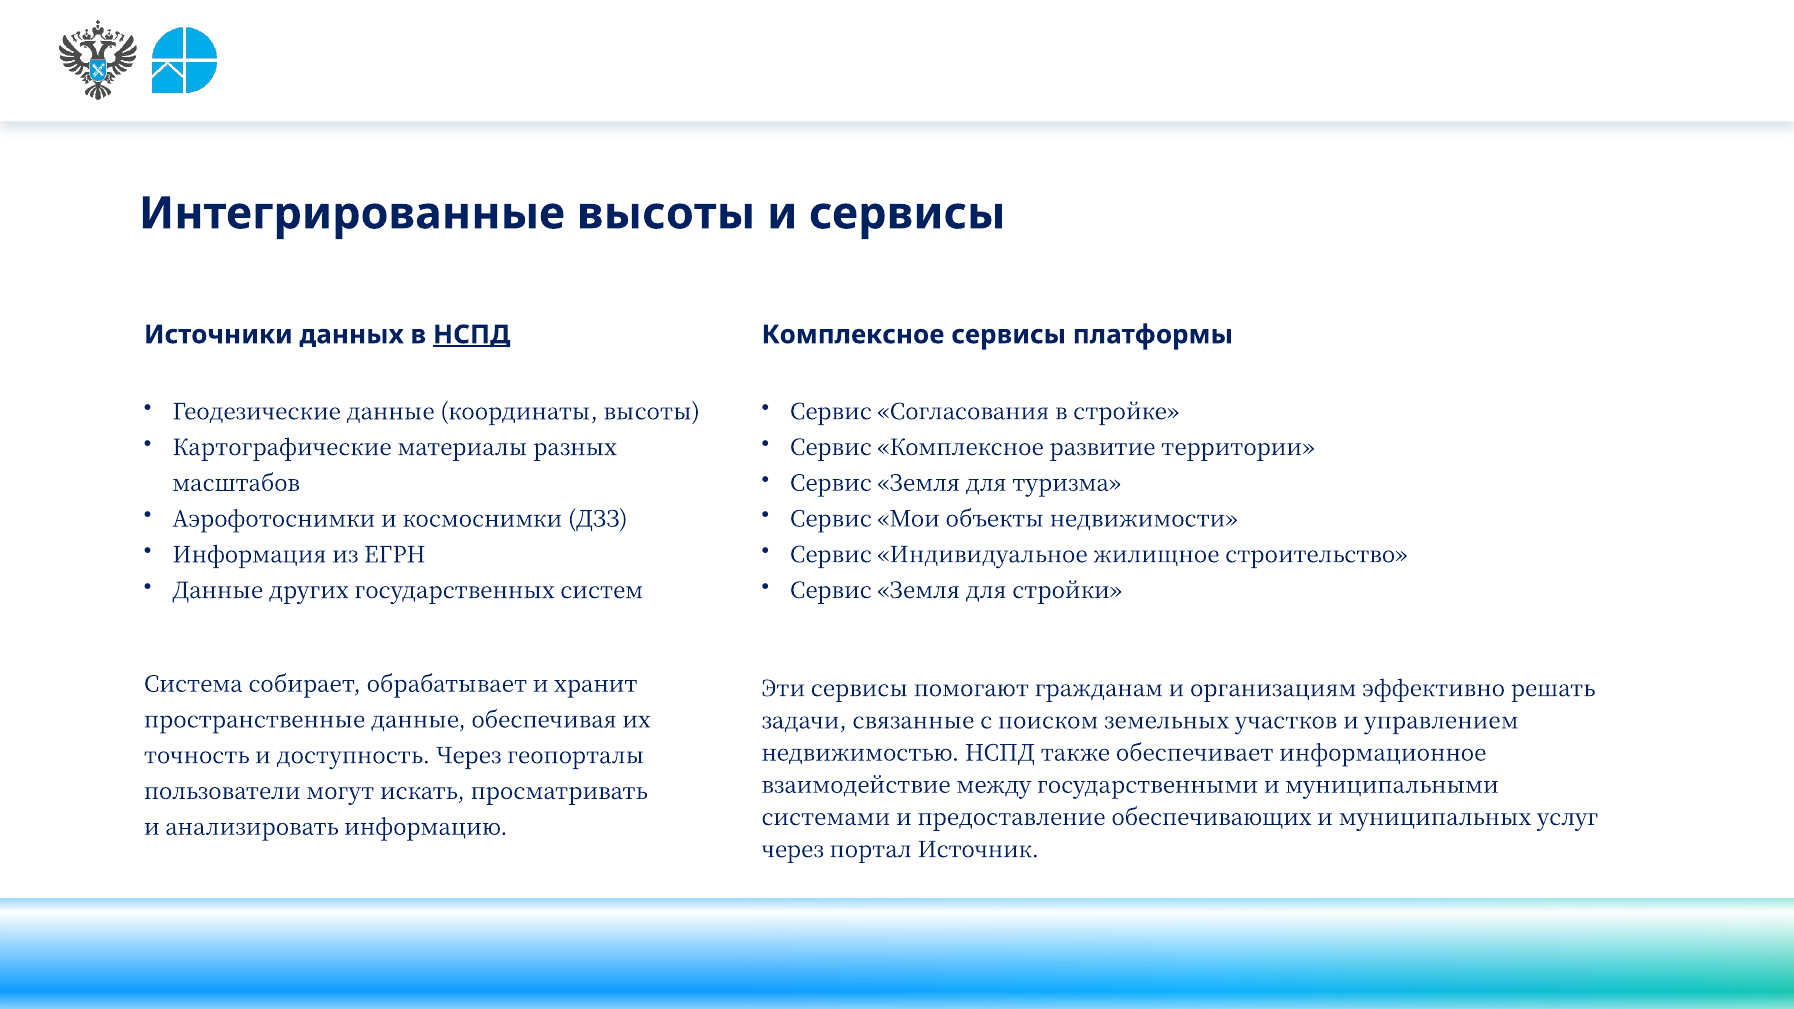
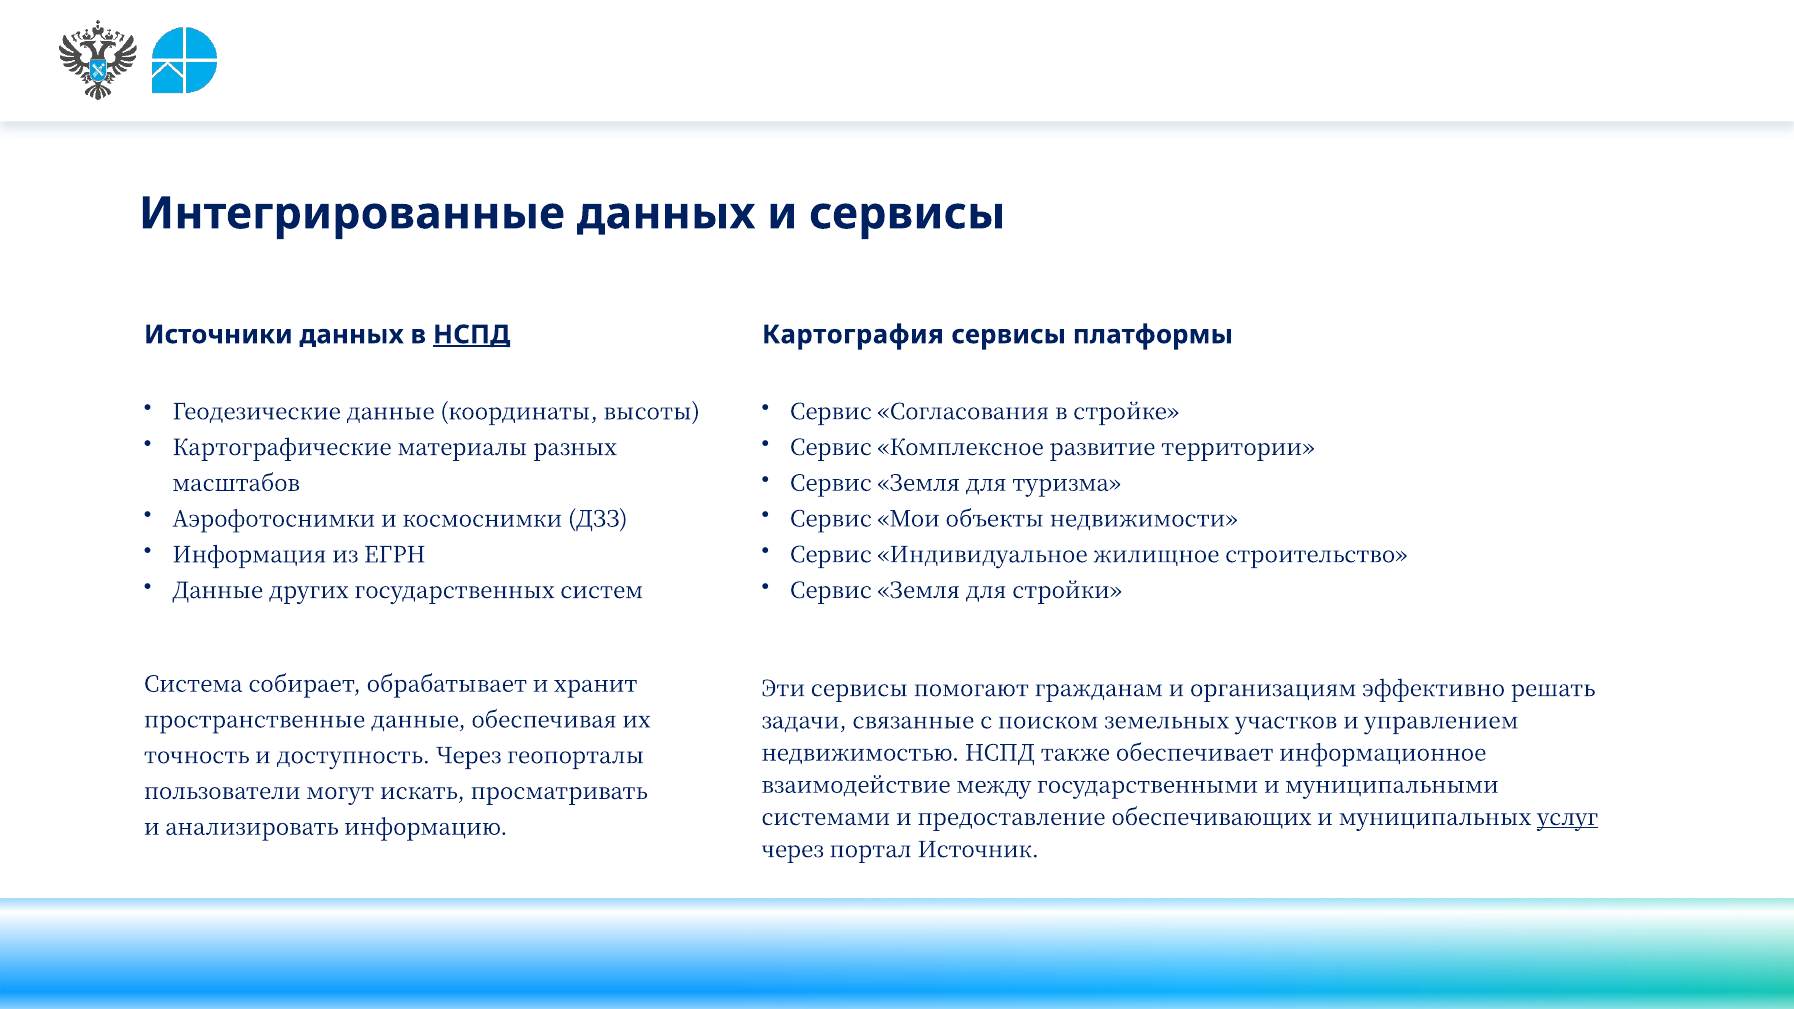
Интегрированные высоты: высоты -> данных
Комплексное at (853, 335): Комплексное -> Картография
услуг underline: none -> present
